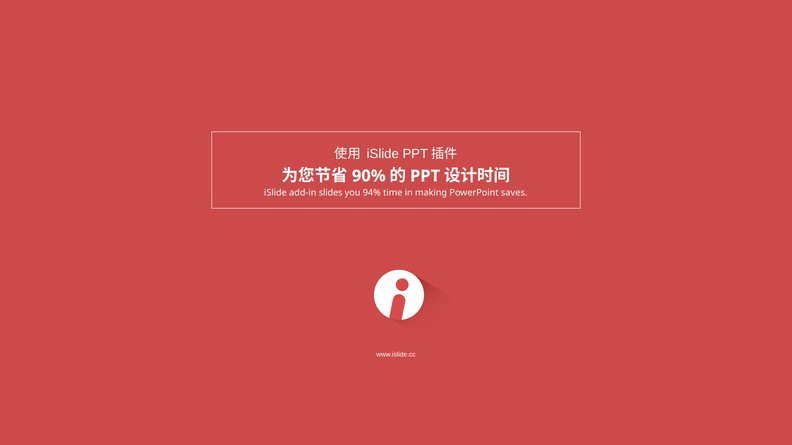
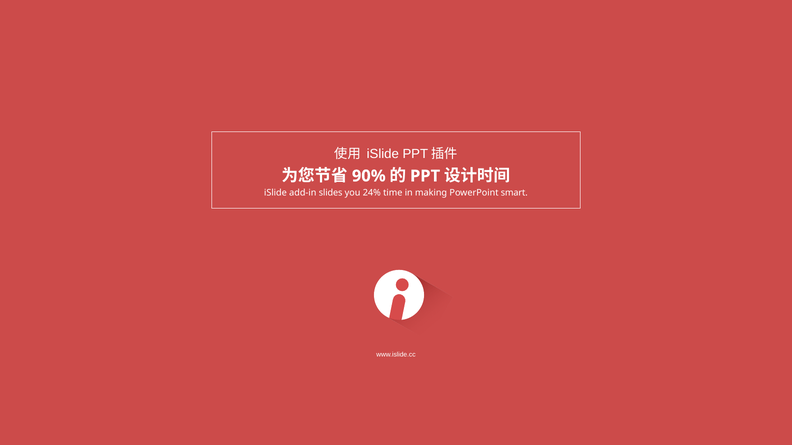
94%: 94% -> 24%
saves: saves -> smart
